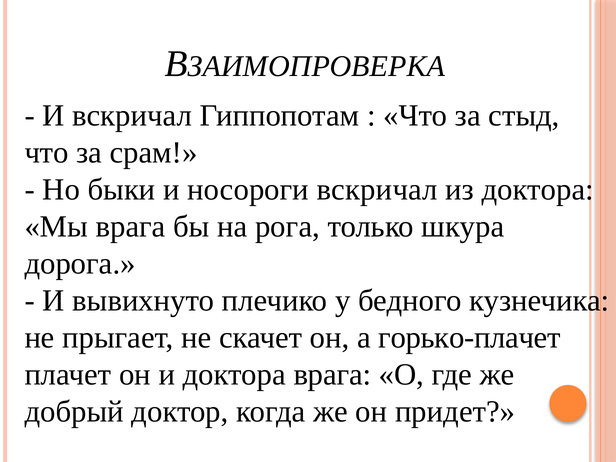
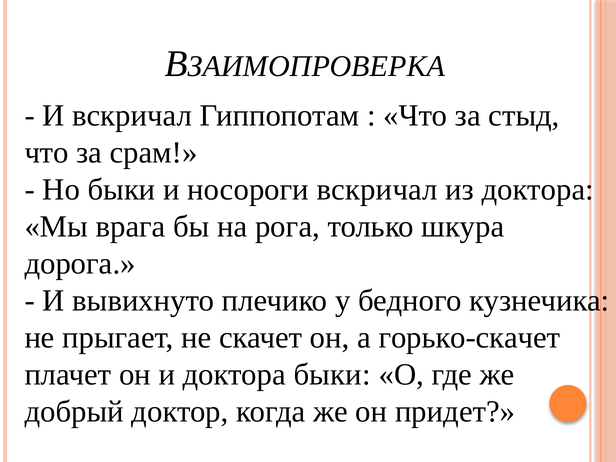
горько-плачет: горько-плачет -> горько-скачет
доктора врага: врага -> быки
